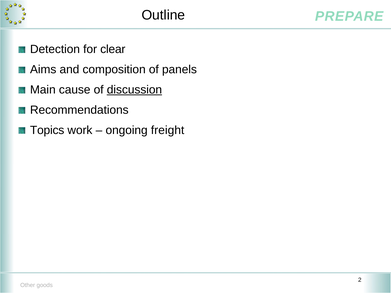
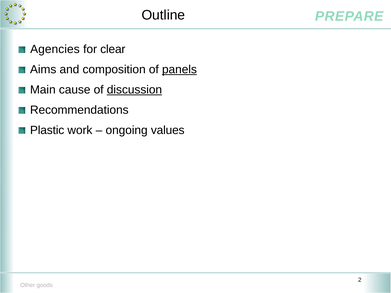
Detection: Detection -> Agencies
panels underline: none -> present
Topics: Topics -> Plastic
freight: freight -> values
